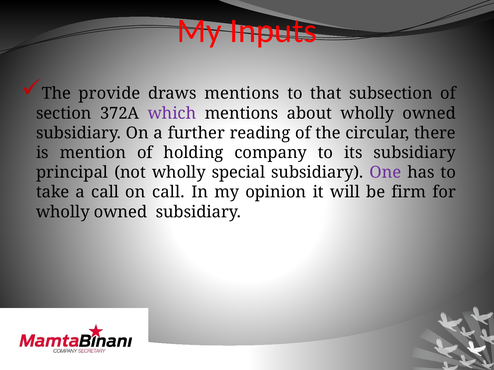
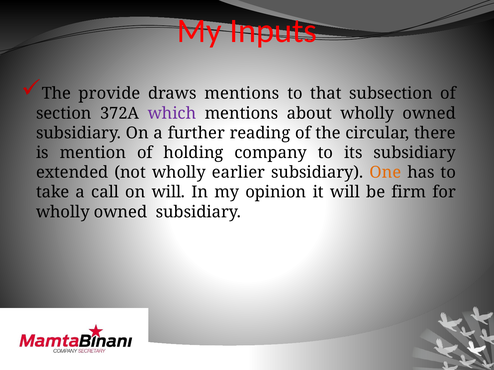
principal: principal -> extended
special: special -> earlier
One colour: purple -> orange
on call: call -> will
